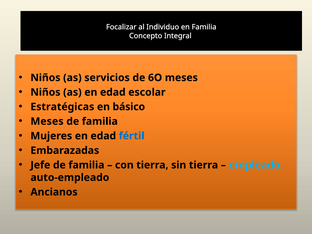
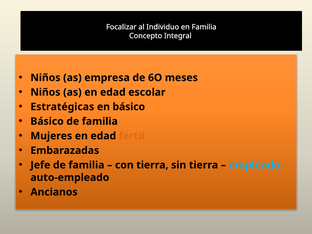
servicios: servicios -> empresa
Meses at (47, 121): Meses -> Básico
fértil colour: blue -> orange
